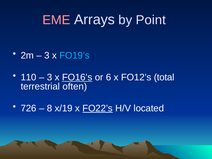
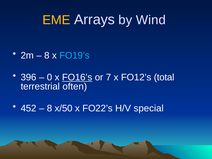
EME colour: pink -> yellow
Point: Point -> Wind
3 at (47, 55): 3 -> 8
110: 110 -> 396
3 at (49, 77): 3 -> 0
6: 6 -> 7
726: 726 -> 452
x/19: x/19 -> x/50
FO22’s underline: present -> none
located: located -> special
